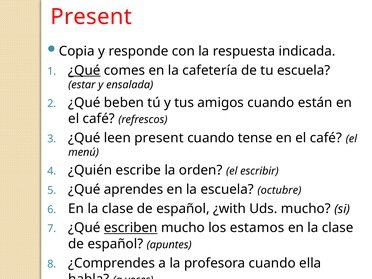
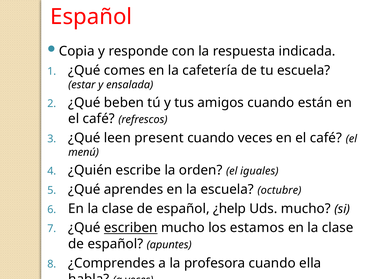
Present at (91, 17): Present -> Español
¿Qué at (84, 70) underline: present -> none
cuando tense: tense -> veces
escribir: escribir -> iguales
¿with: ¿with -> ¿help
